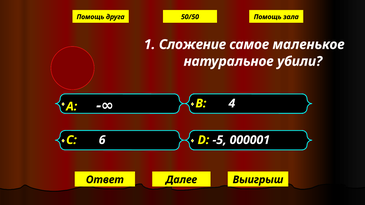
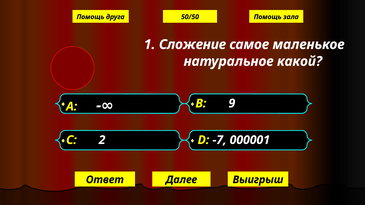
убили: убили -> какой
4: 4 -> 9
6: 6 -> 2
-5: -5 -> -7
